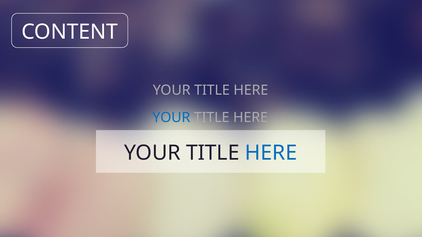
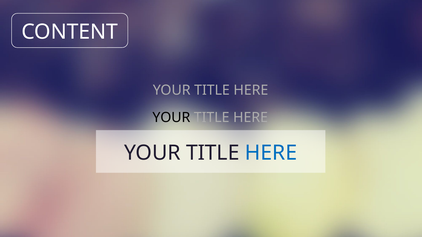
YOUR at (171, 118) colour: blue -> black
